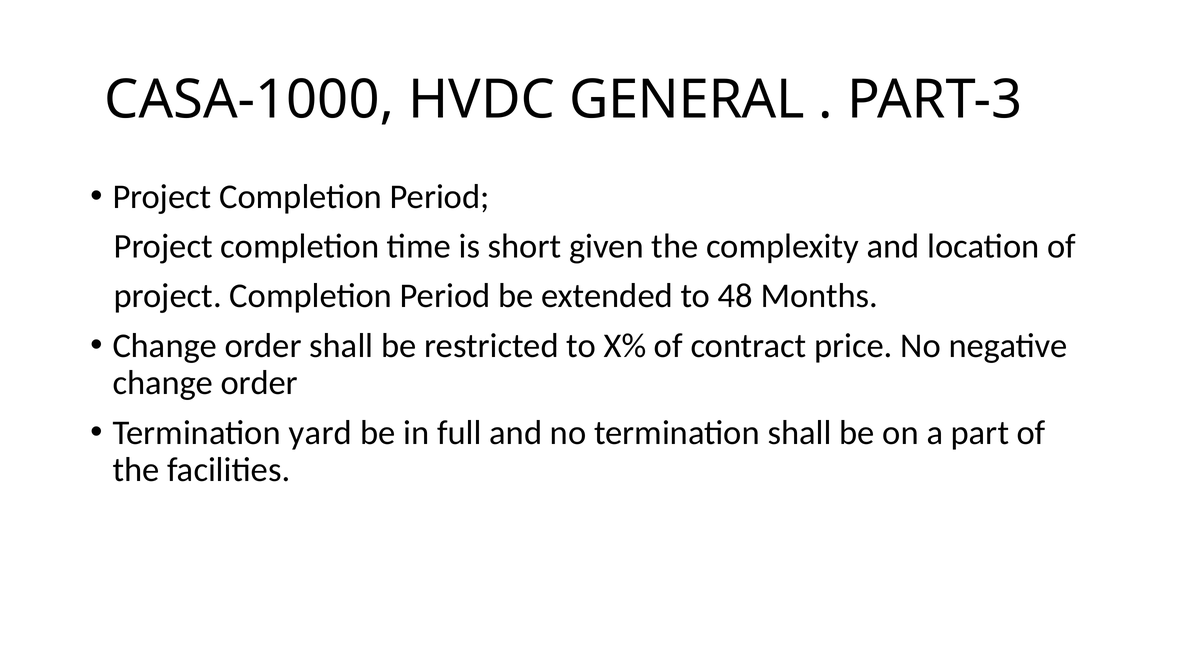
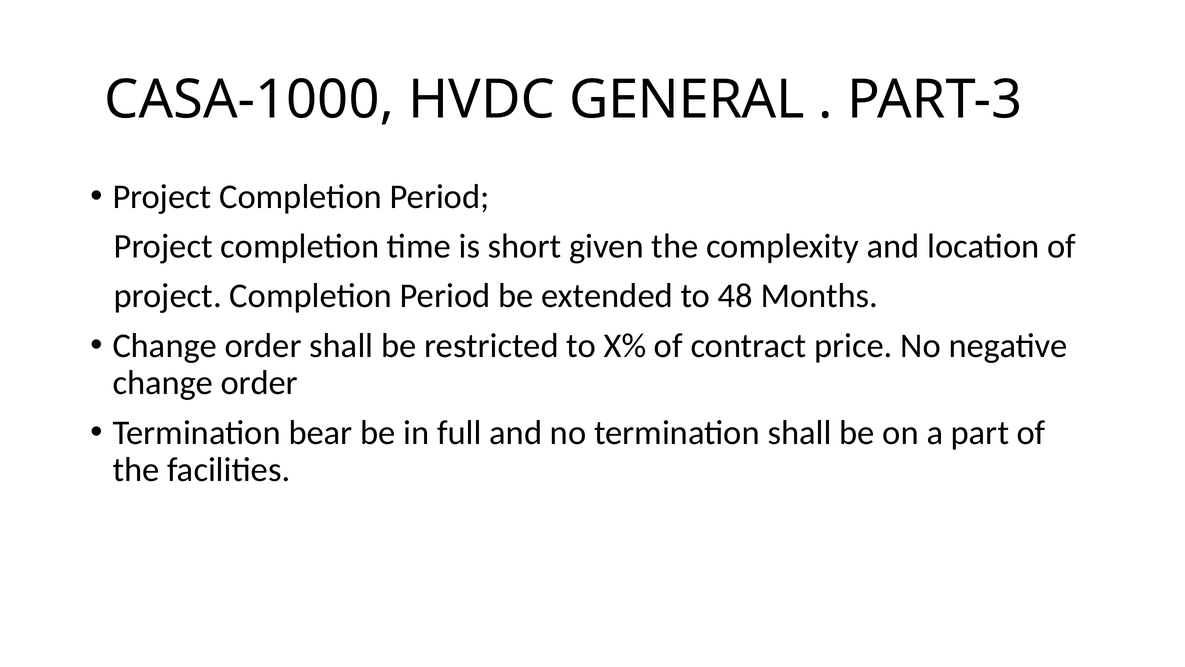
yard: yard -> bear
